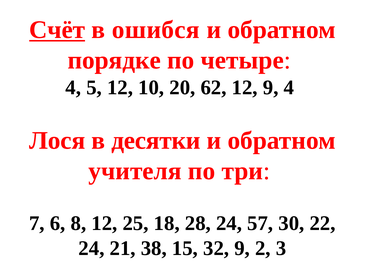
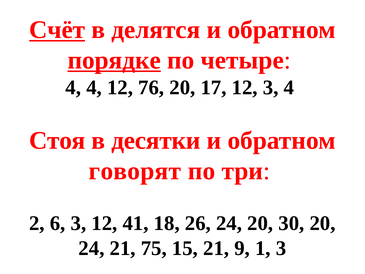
ошибся: ошибся -> делятся
порядке underline: none -> present
4 5: 5 -> 4
10: 10 -> 76
62: 62 -> 17
12 9: 9 -> 3
Лося: Лося -> Стоя
учителя: учителя -> говорят
7: 7 -> 2
6 8: 8 -> 3
25: 25 -> 41
28: 28 -> 26
24 57: 57 -> 20
30 22: 22 -> 20
38: 38 -> 75
15 32: 32 -> 21
2: 2 -> 1
